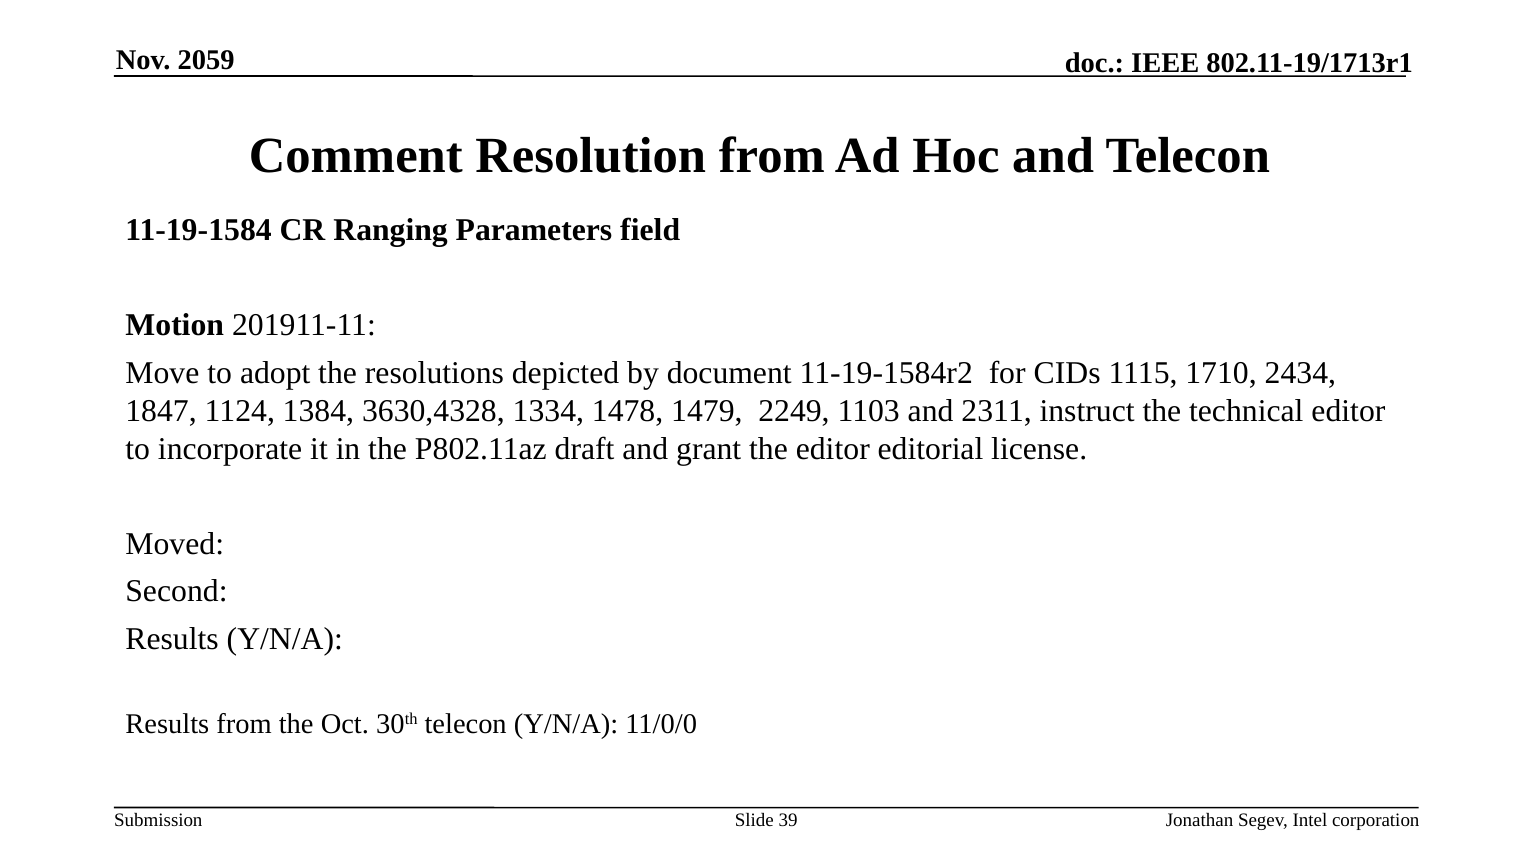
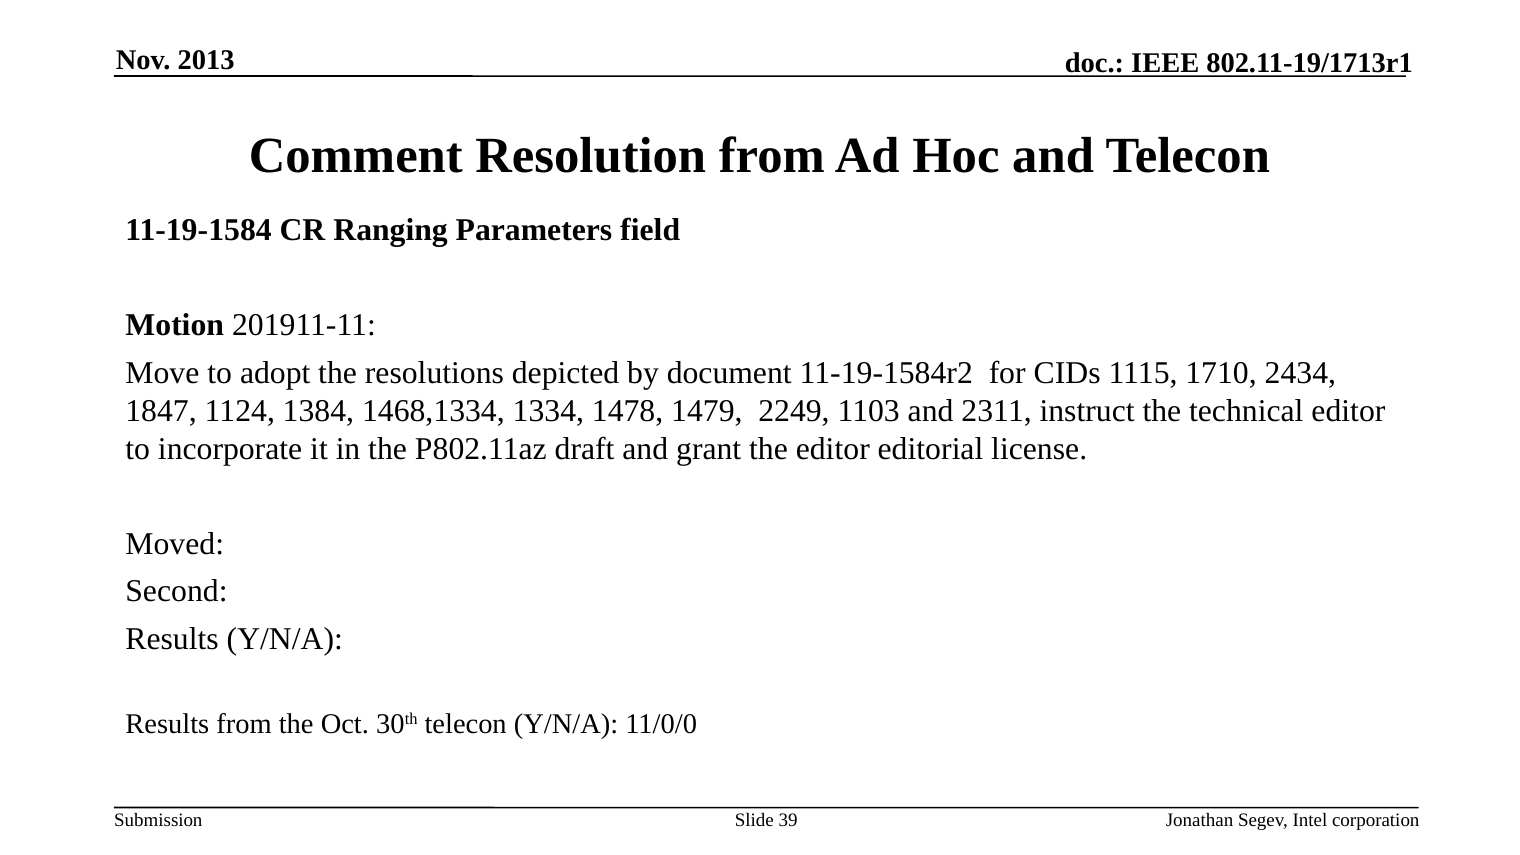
2059: 2059 -> 2013
3630,4328: 3630,4328 -> 1468,1334
